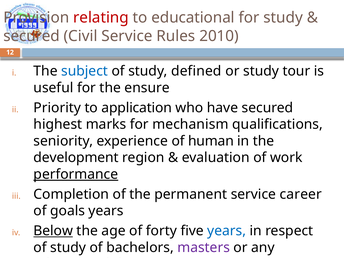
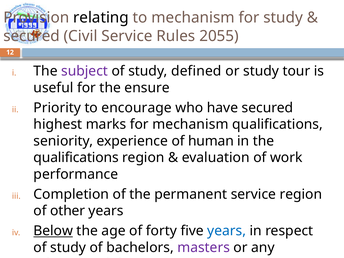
relating colour: red -> black
to educational: educational -> mechanism
2010: 2010 -> 2055
subject colour: blue -> purple
application: application -> encourage
development at (76, 158): development -> qualifications
performance underline: present -> none
service career: career -> region
goals: goals -> other
